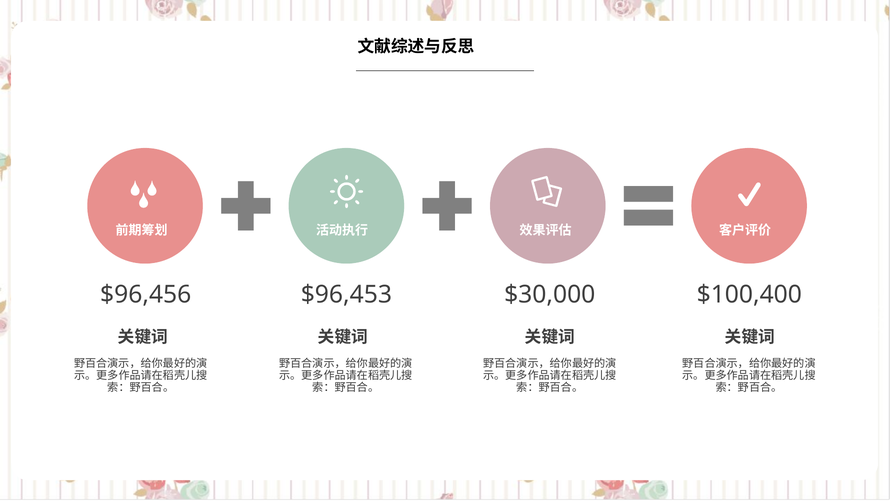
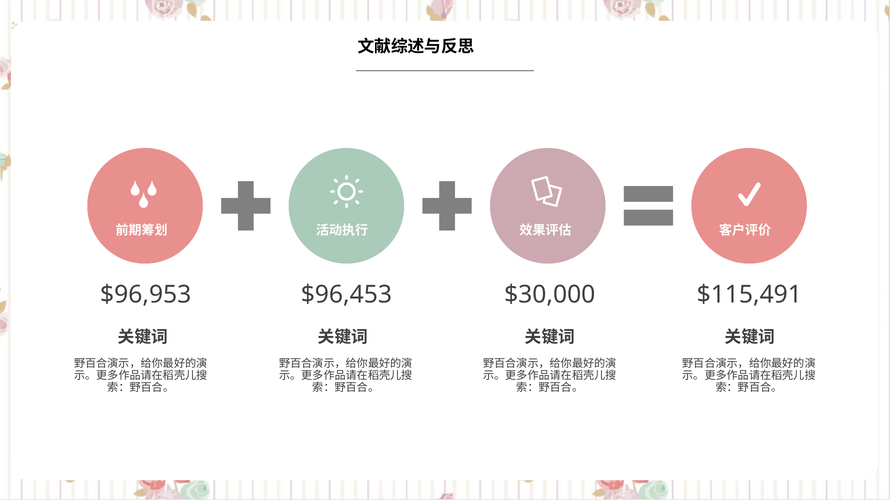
$96,456: $96,456 -> $96,953
$100,400: $100,400 -> $115,491
